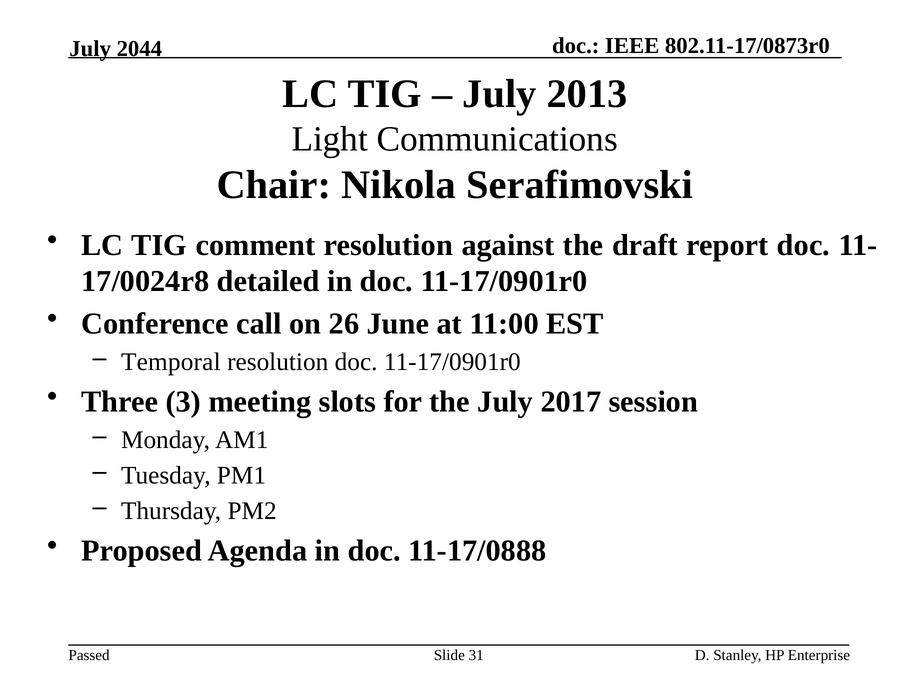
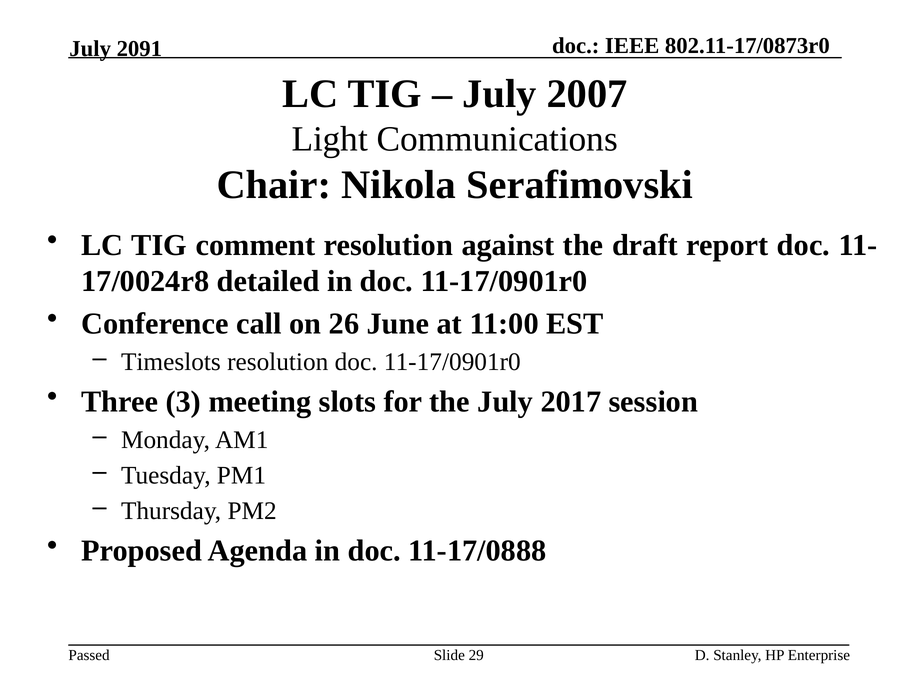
2044: 2044 -> 2091
2013: 2013 -> 2007
Temporal: Temporal -> Timeslots
31: 31 -> 29
